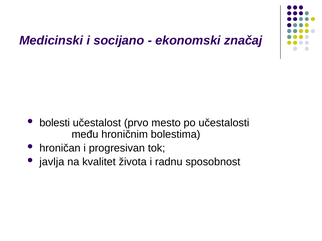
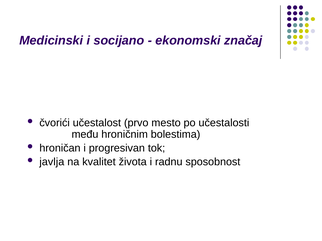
bolesti: bolesti -> čvorići
